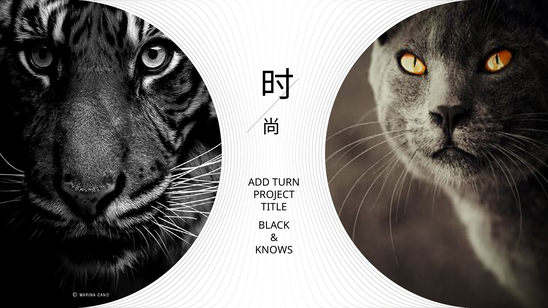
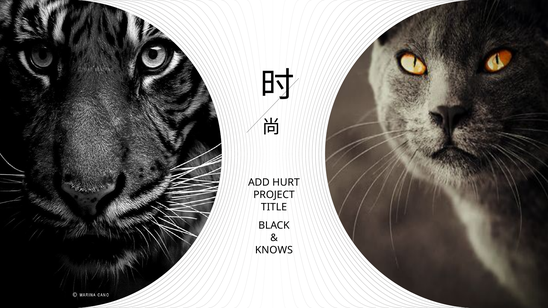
TURN: TURN -> HURT
